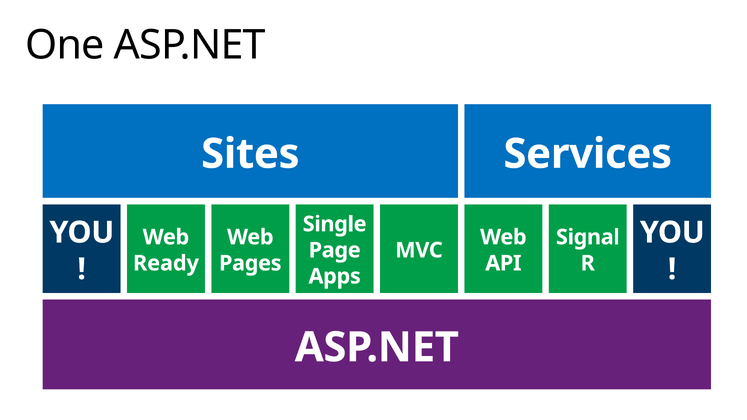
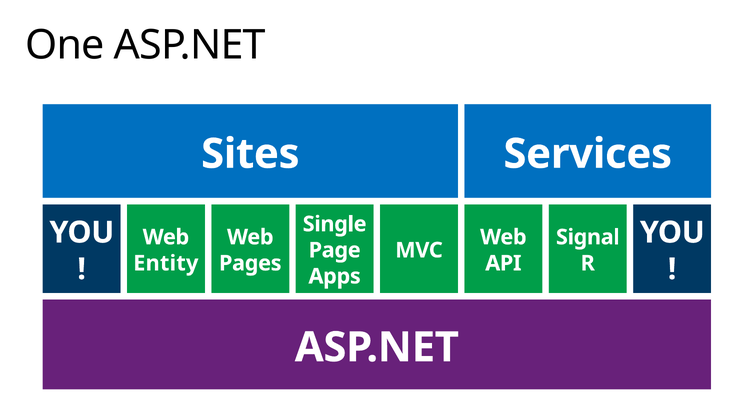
Ready: Ready -> Entity
